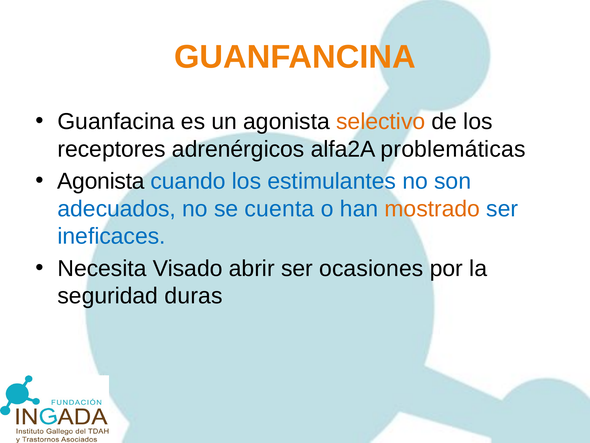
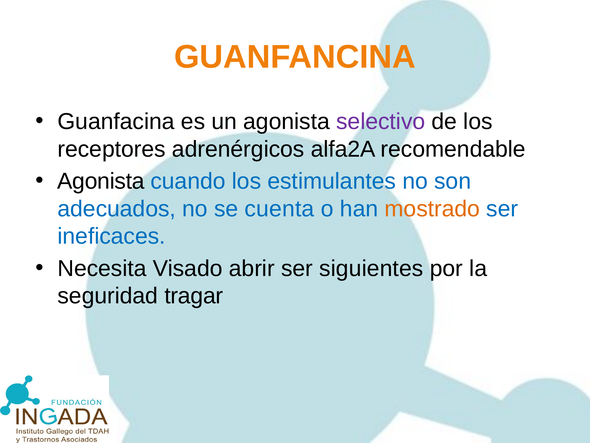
selectivo colour: orange -> purple
problemáticas: problemáticas -> recomendable
ocasiones: ocasiones -> siguientes
duras: duras -> tragar
